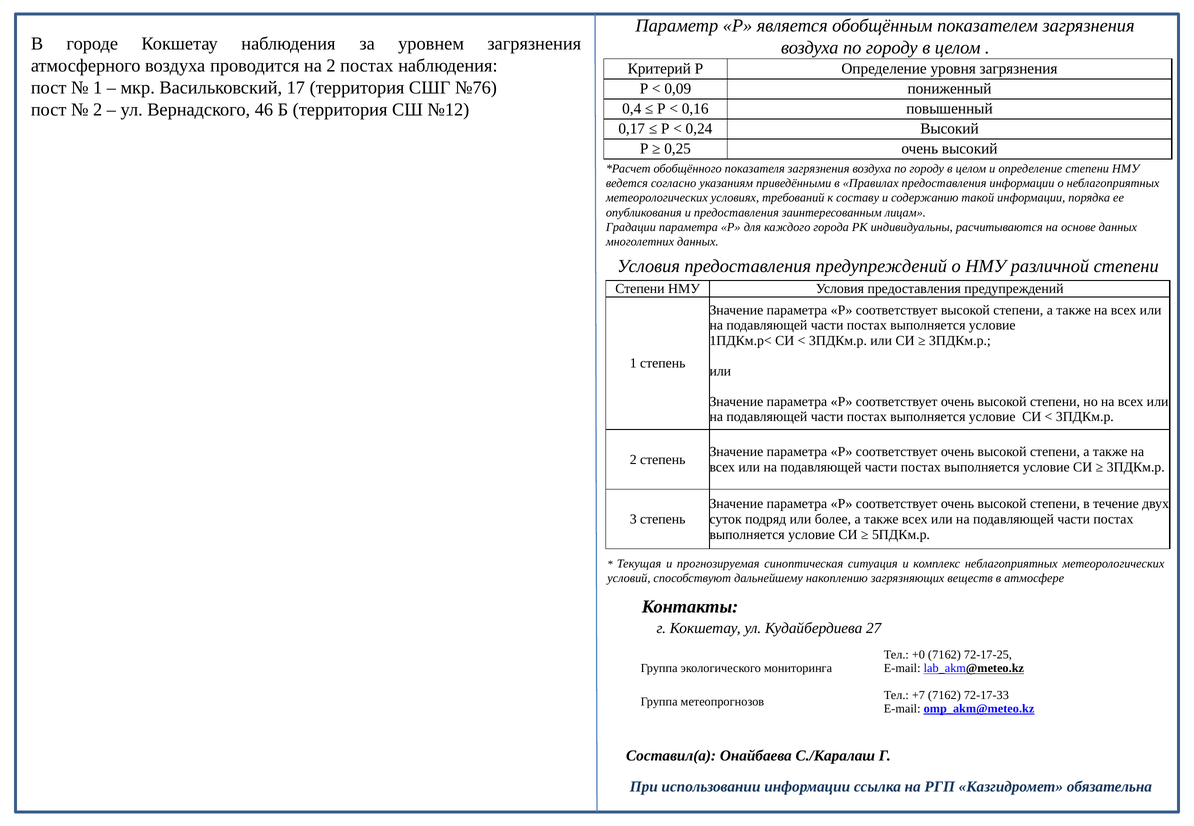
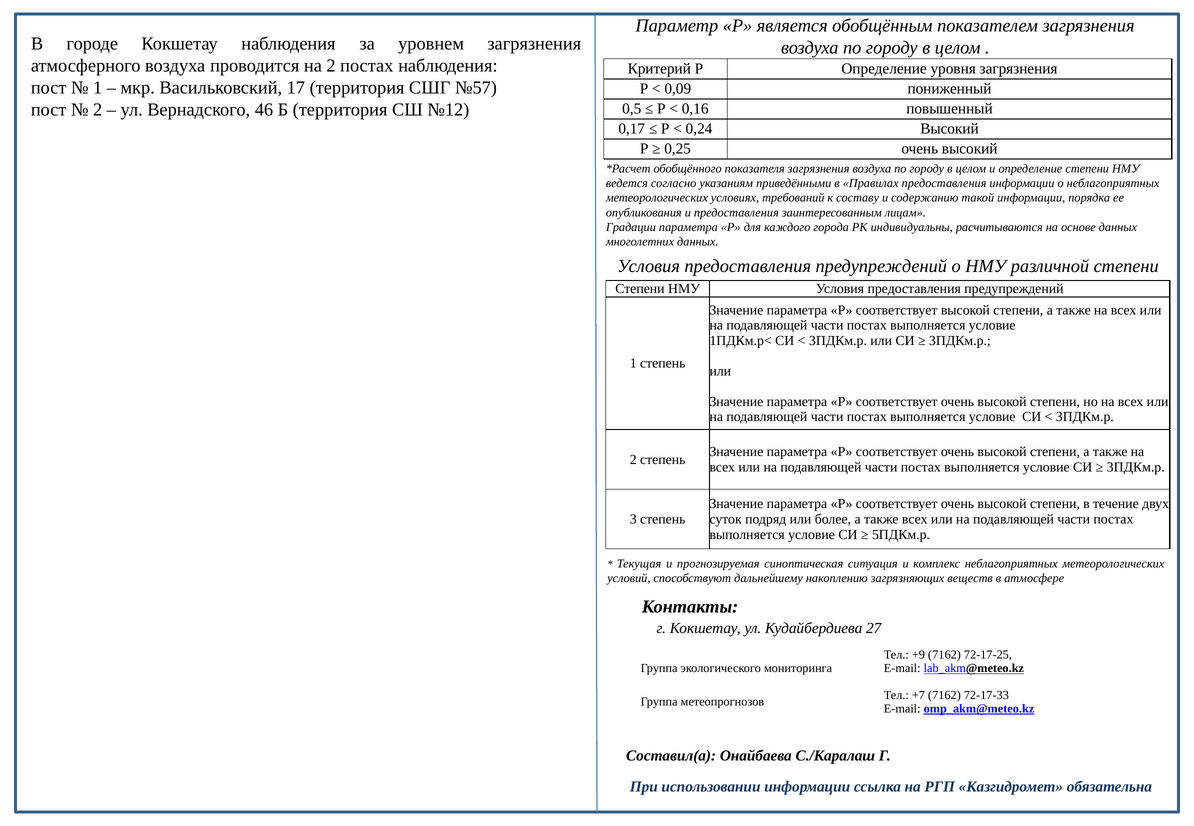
№76: №76 -> №57
0,4: 0,4 -> 0,5
+0: +0 -> +9
